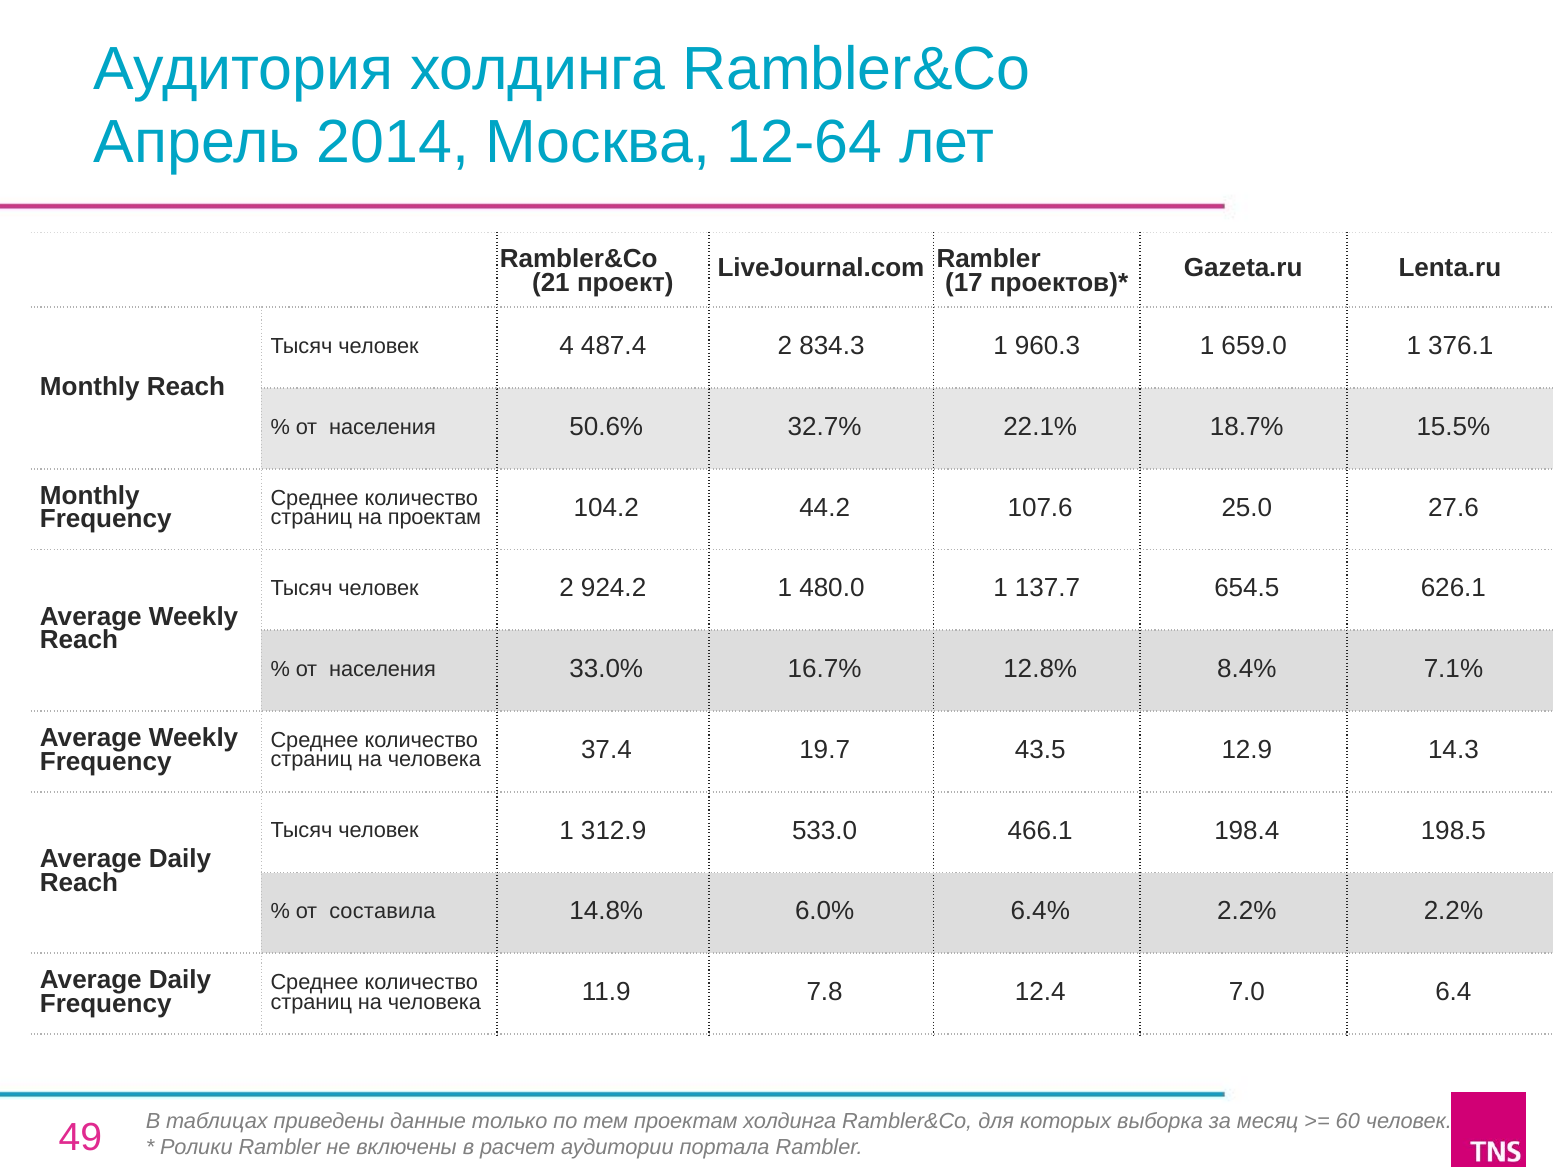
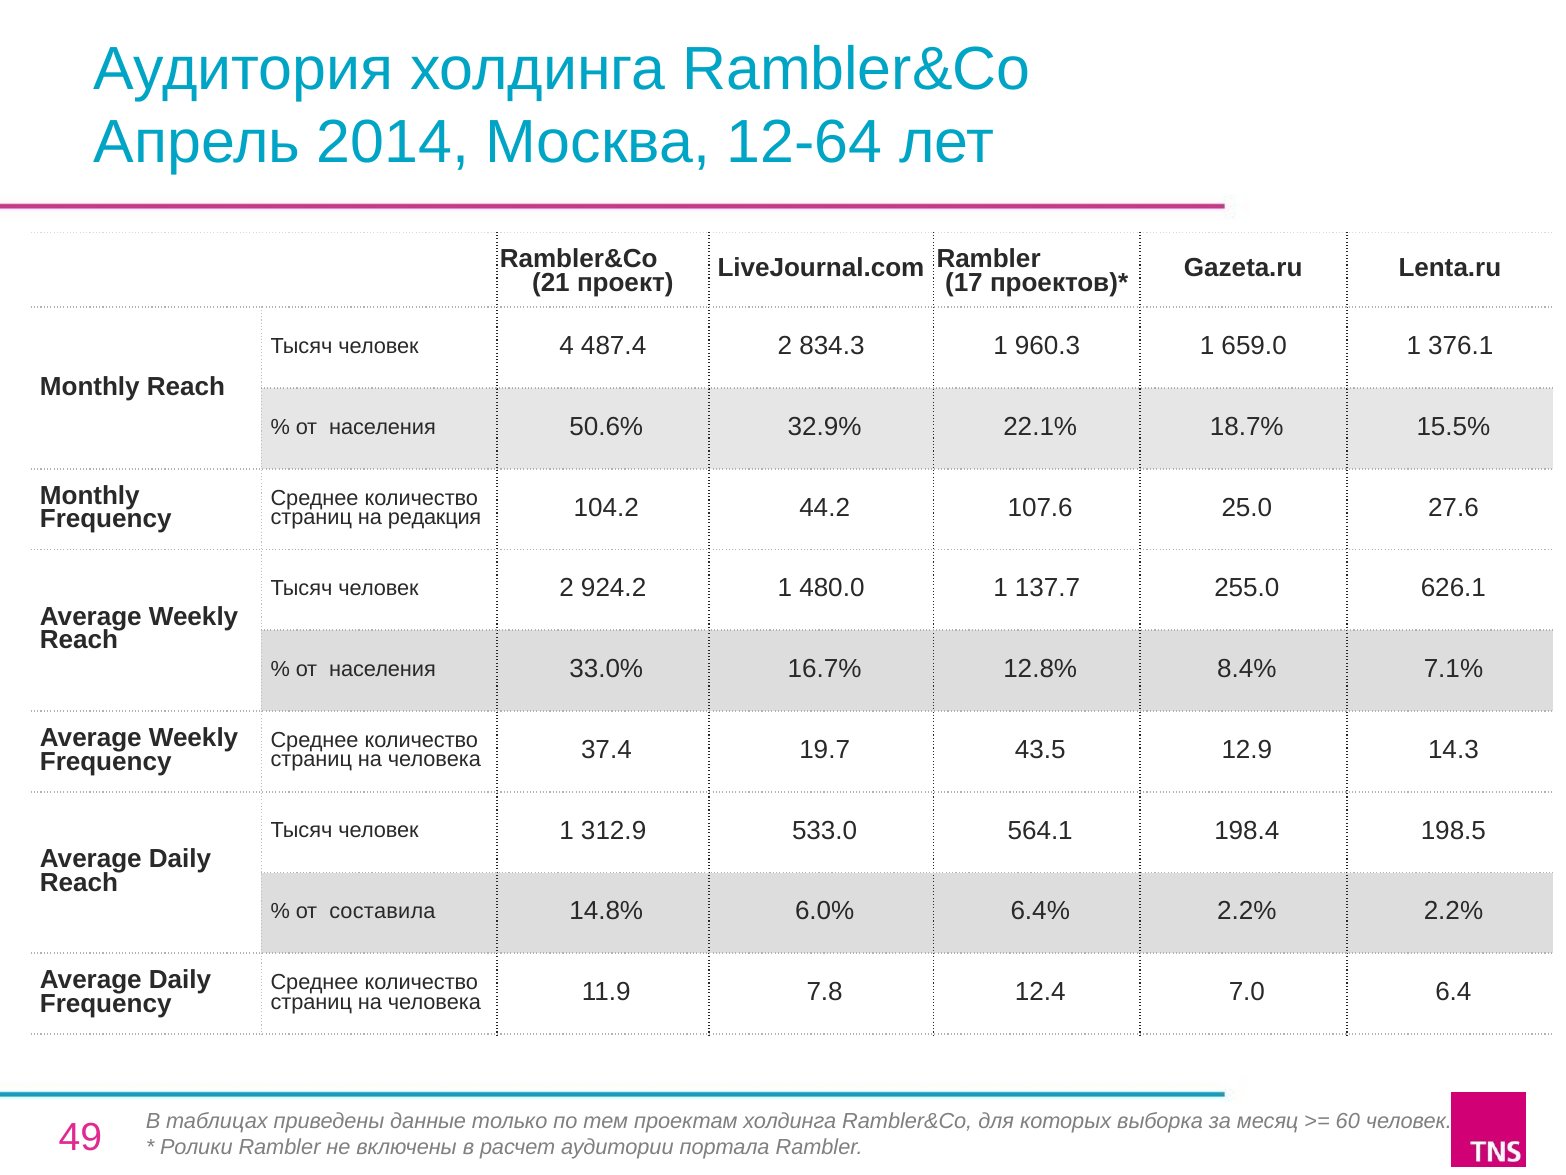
32.7%: 32.7% -> 32.9%
на проектам: проектам -> редакция
654.5: 654.5 -> 255.0
466.1: 466.1 -> 564.1
